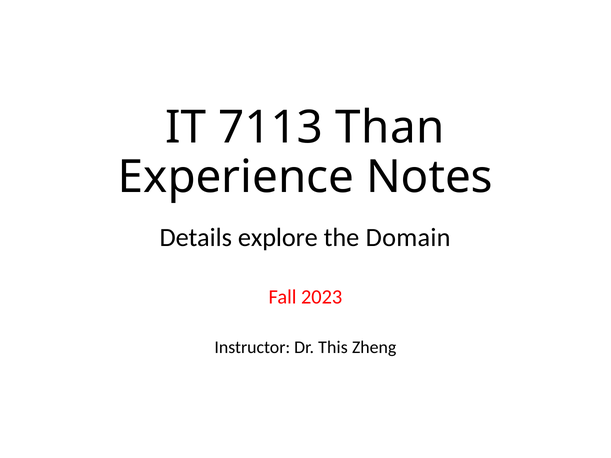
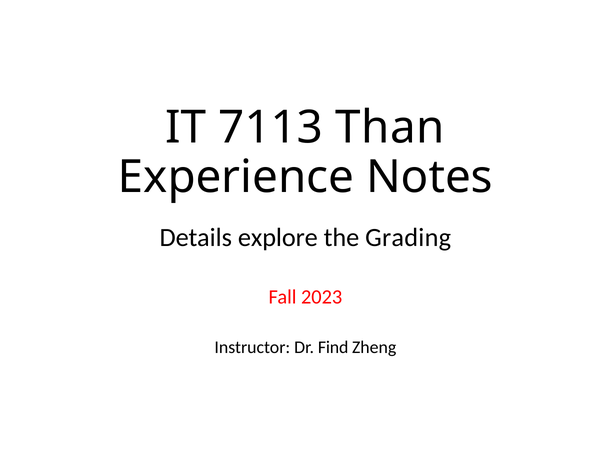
Domain: Domain -> Grading
This: This -> Find
